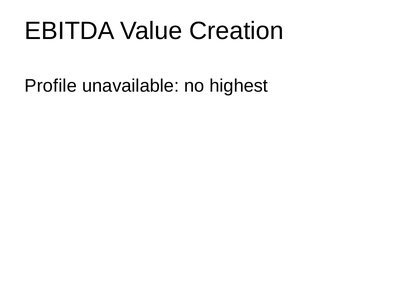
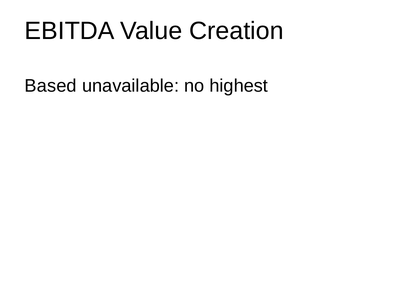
Profile: Profile -> Based
